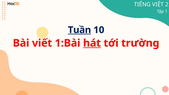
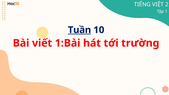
hát underline: present -> none
